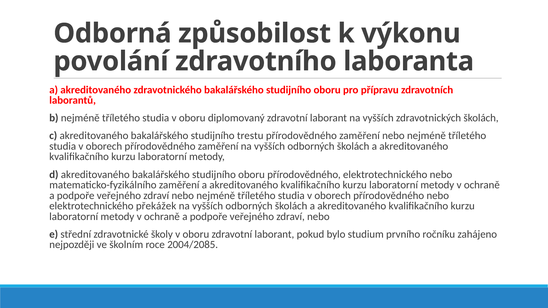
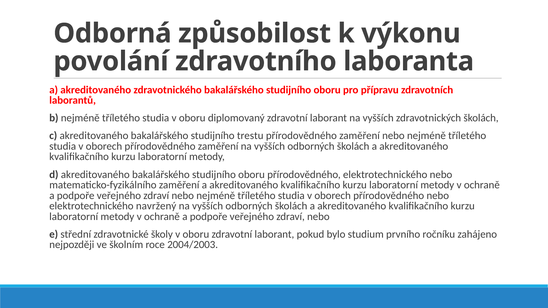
překážek: překážek -> navržený
2004/2085: 2004/2085 -> 2004/2003
